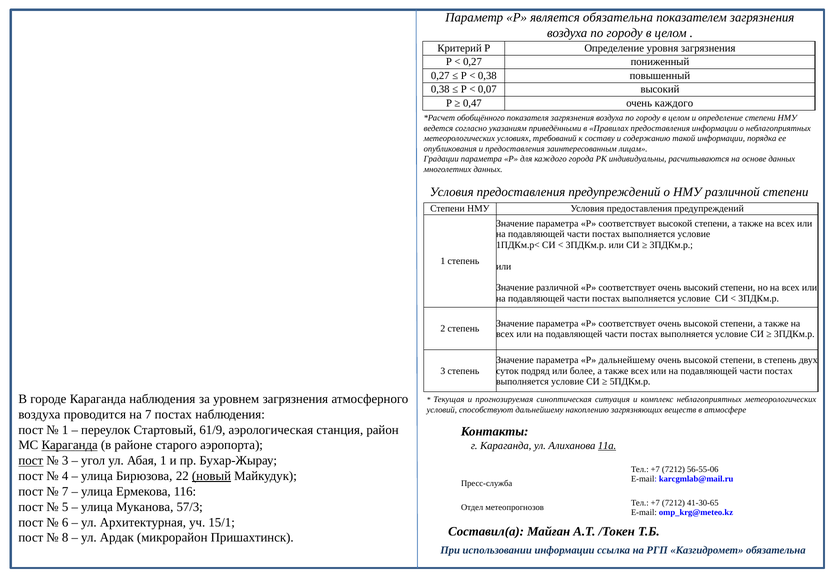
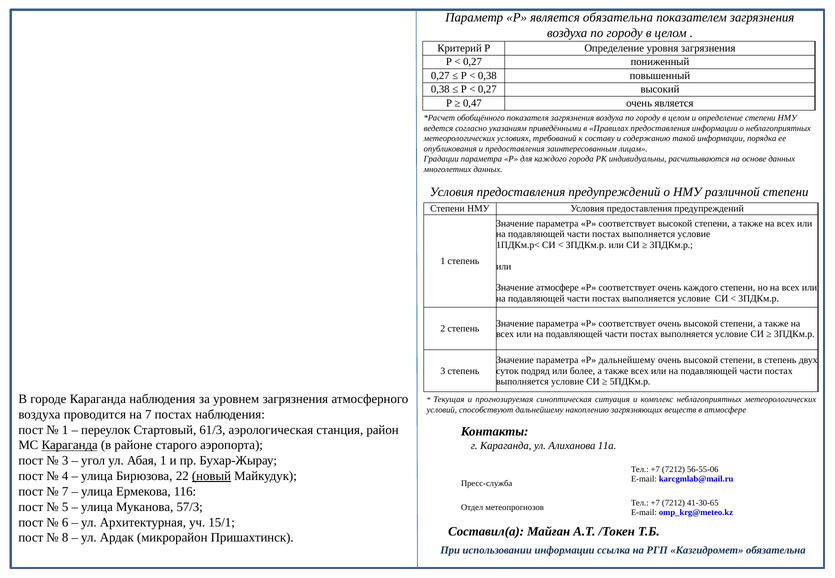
0,07 at (487, 89): 0,07 -> 0,27
очень каждого: каждого -> является
Значение различной: различной -> атмосфере
очень высокий: высокий -> каждого
61/9: 61/9 -> 61/3
11а underline: present -> none
пост at (31, 461) underline: present -> none
